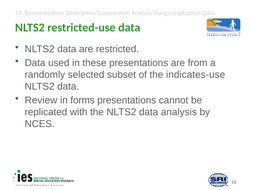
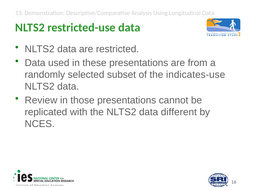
forms: forms -> those
data analysis: analysis -> different
